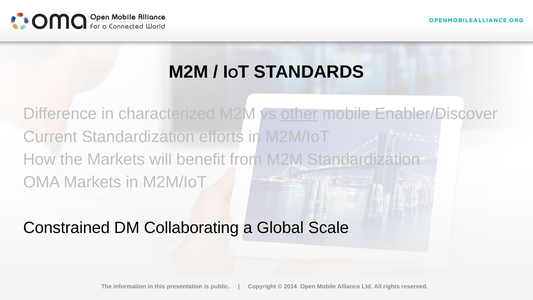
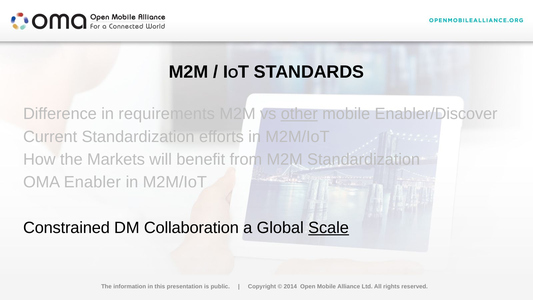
characterized: characterized -> requirements
OMA Markets: Markets -> Enabler
Collaborating: Collaborating -> Collaboration
Scale underline: none -> present
